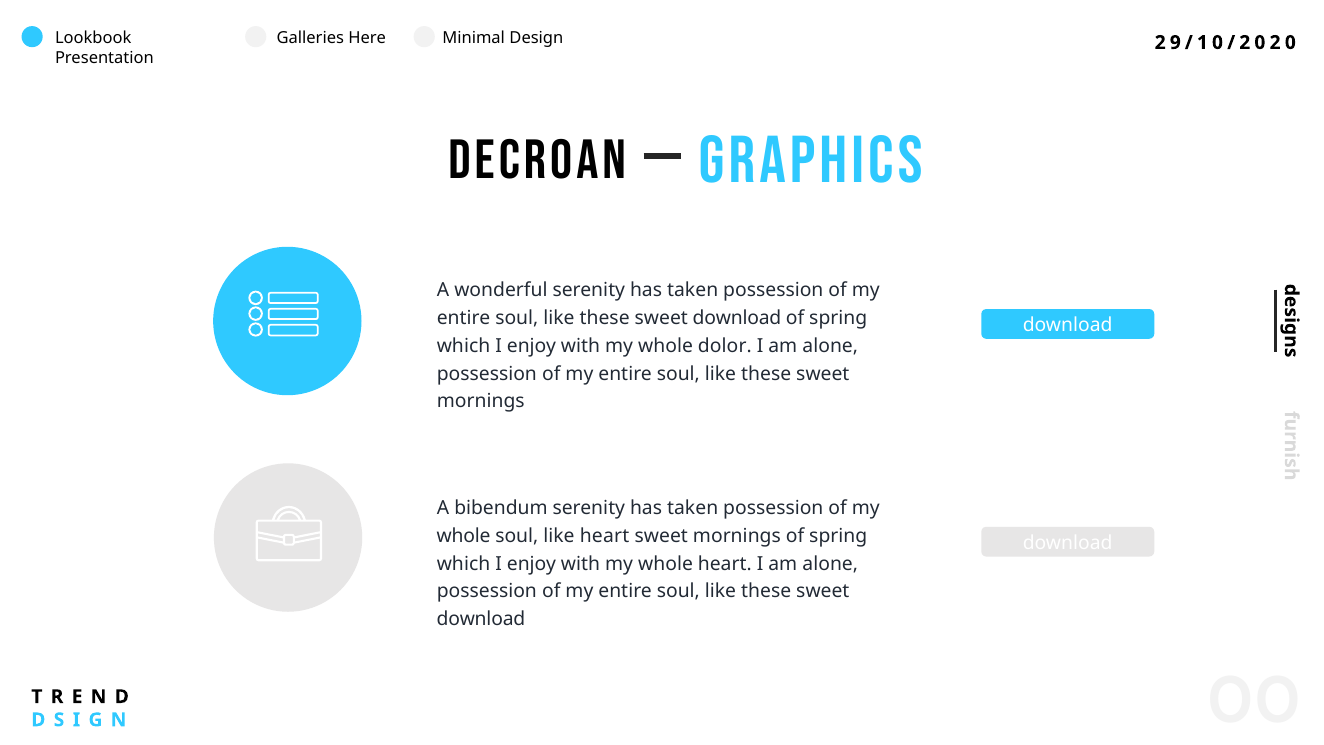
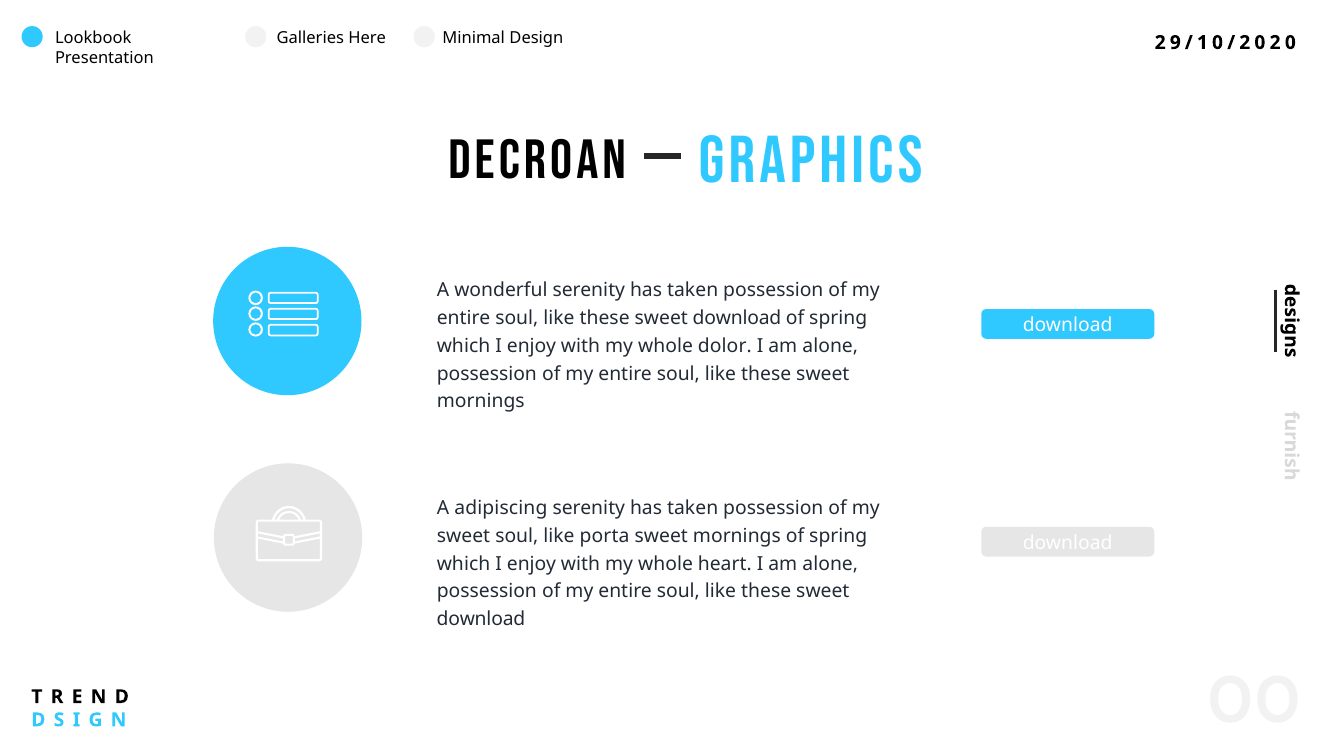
bibendum: bibendum -> adipiscing
whole at (464, 536): whole -> sweet
like heart: heart -> porta
